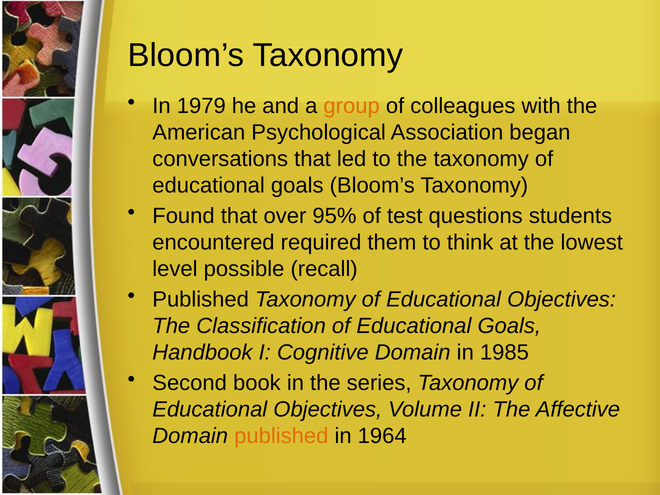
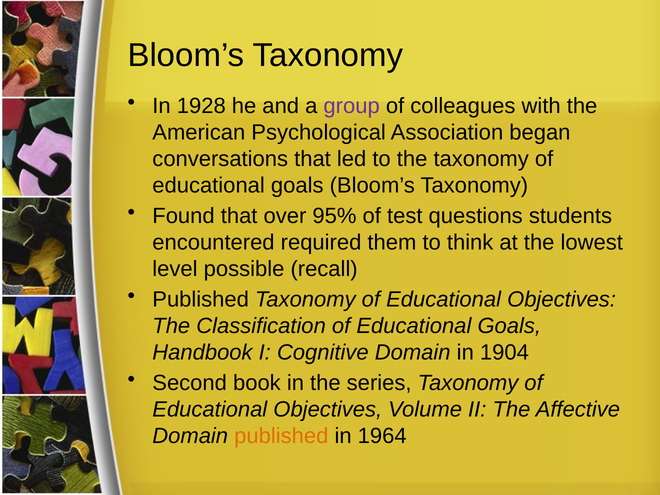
1979: 1979 -> 1928
group colour: orange -> purple
1985: 1985 -> 1904
